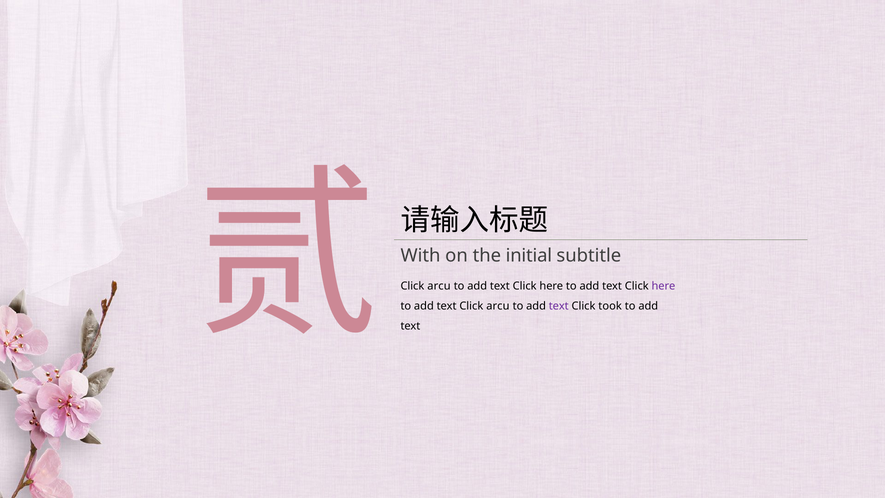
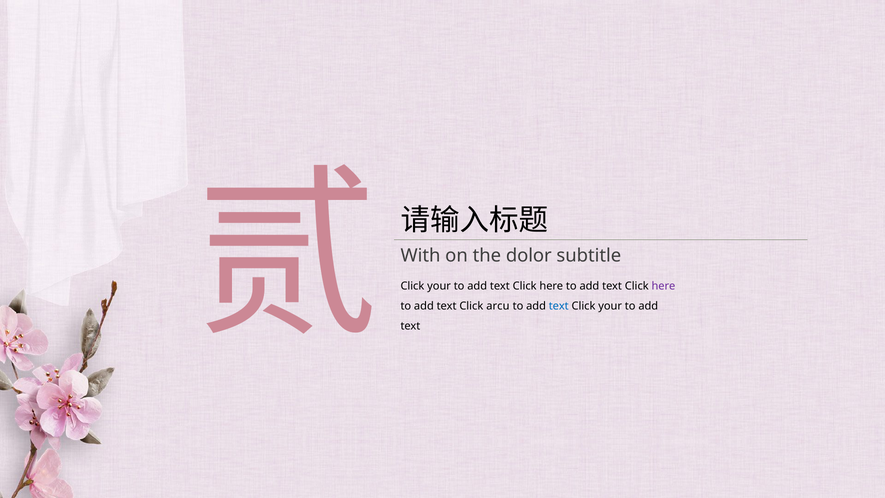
initial: initial -> dolor
arcu at (439, 286): arcu -> your
text at (559, 306) colour: purple -> blue
took at (610, 306): took -> your
